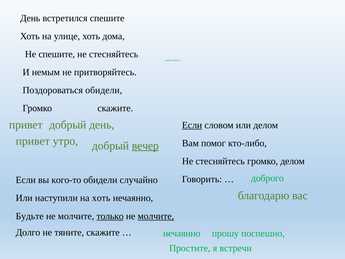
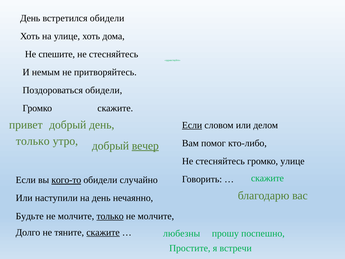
встретился спешите: спешите -> обидели
привет at (33, 141): привет -> только
громко делом: делом -> улице
доброго at (267, 178): доброго -> скажите
кого-то underline: none -> present
на хоть: хоть -> день
молчите at (156, 216) underline: present -> none
скажите at (103, 232) underline: none -> present
нечаянно at (182, 233): нечаянно -> любезны
